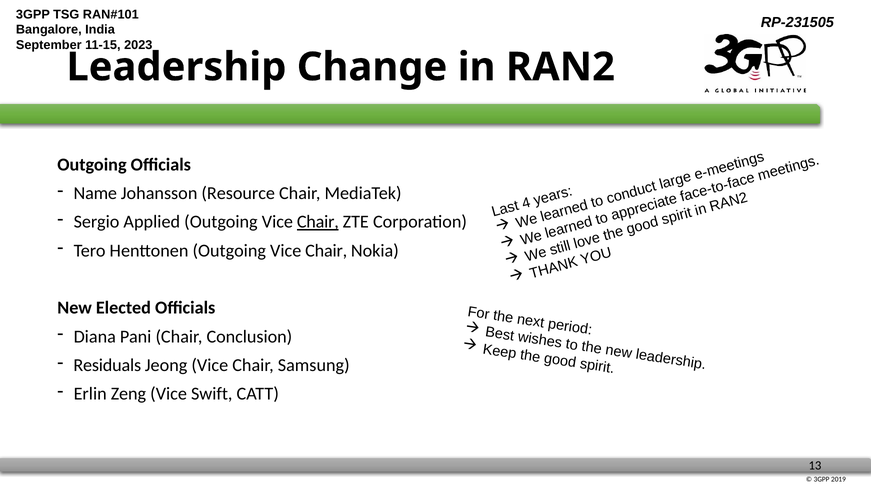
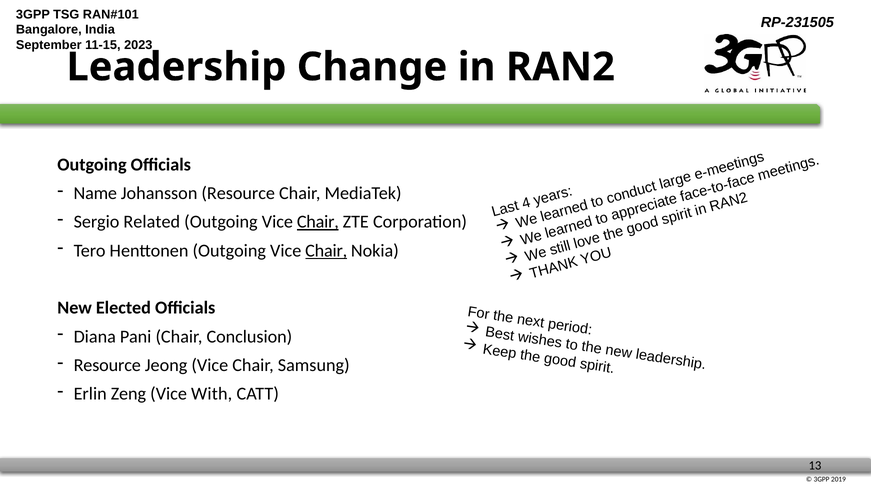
Applied: Applied -> Related
Chair at (326, 251) underline: none -> present
Residuals at (107, 365): Residuals -> Resource
Swift: Swift -> With
